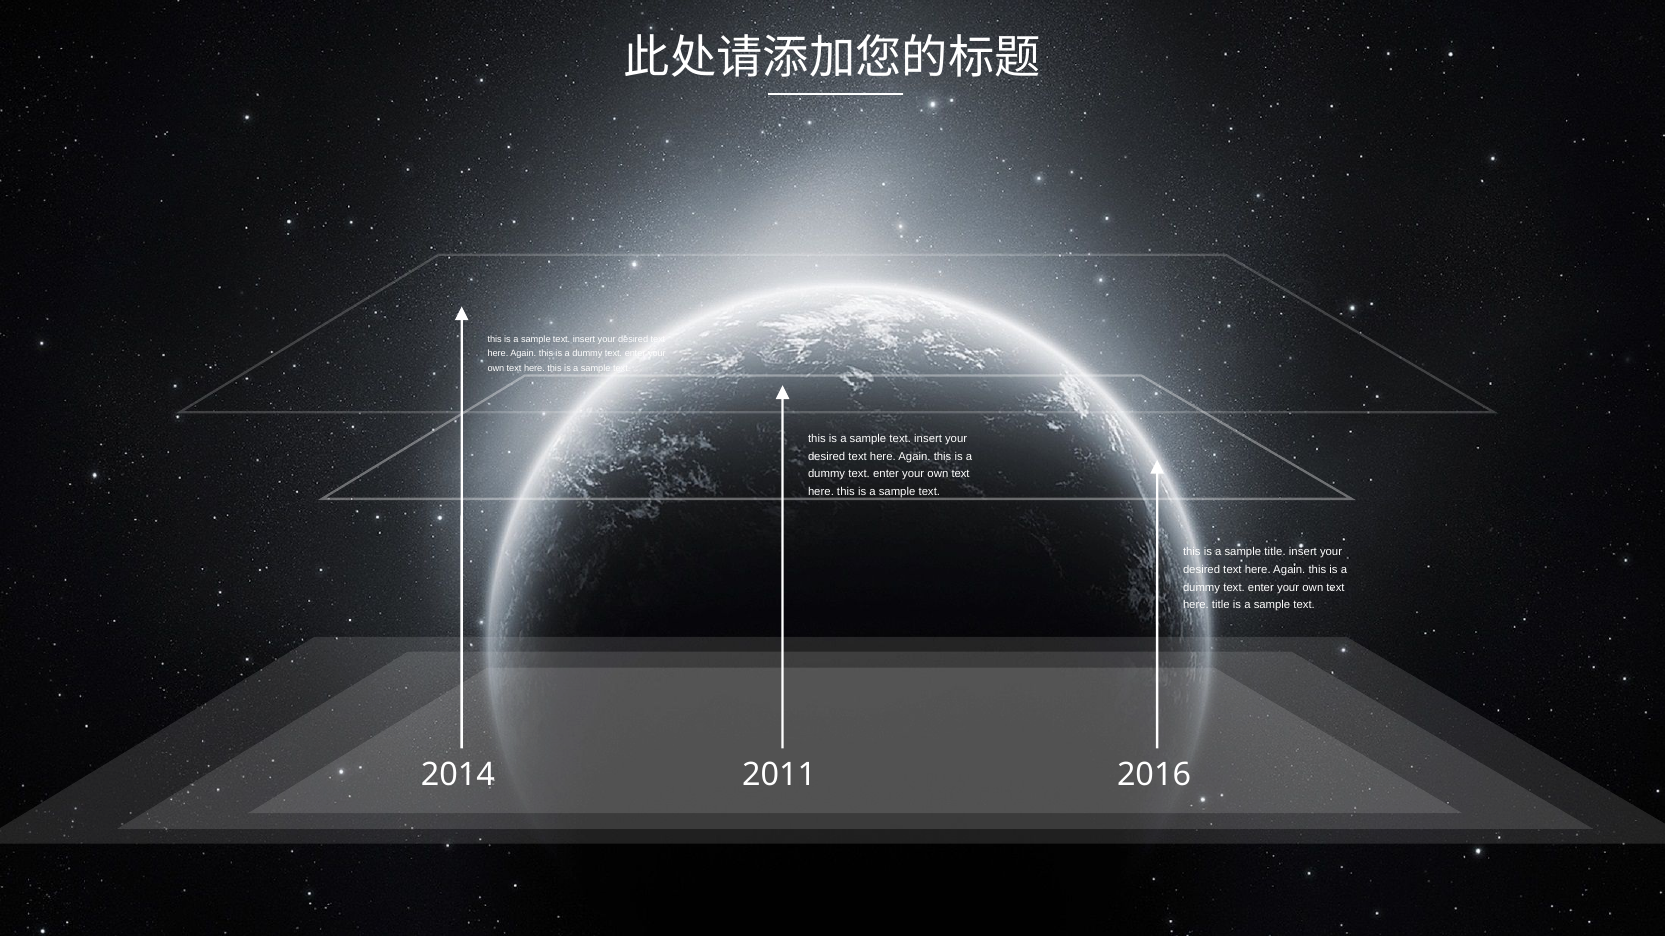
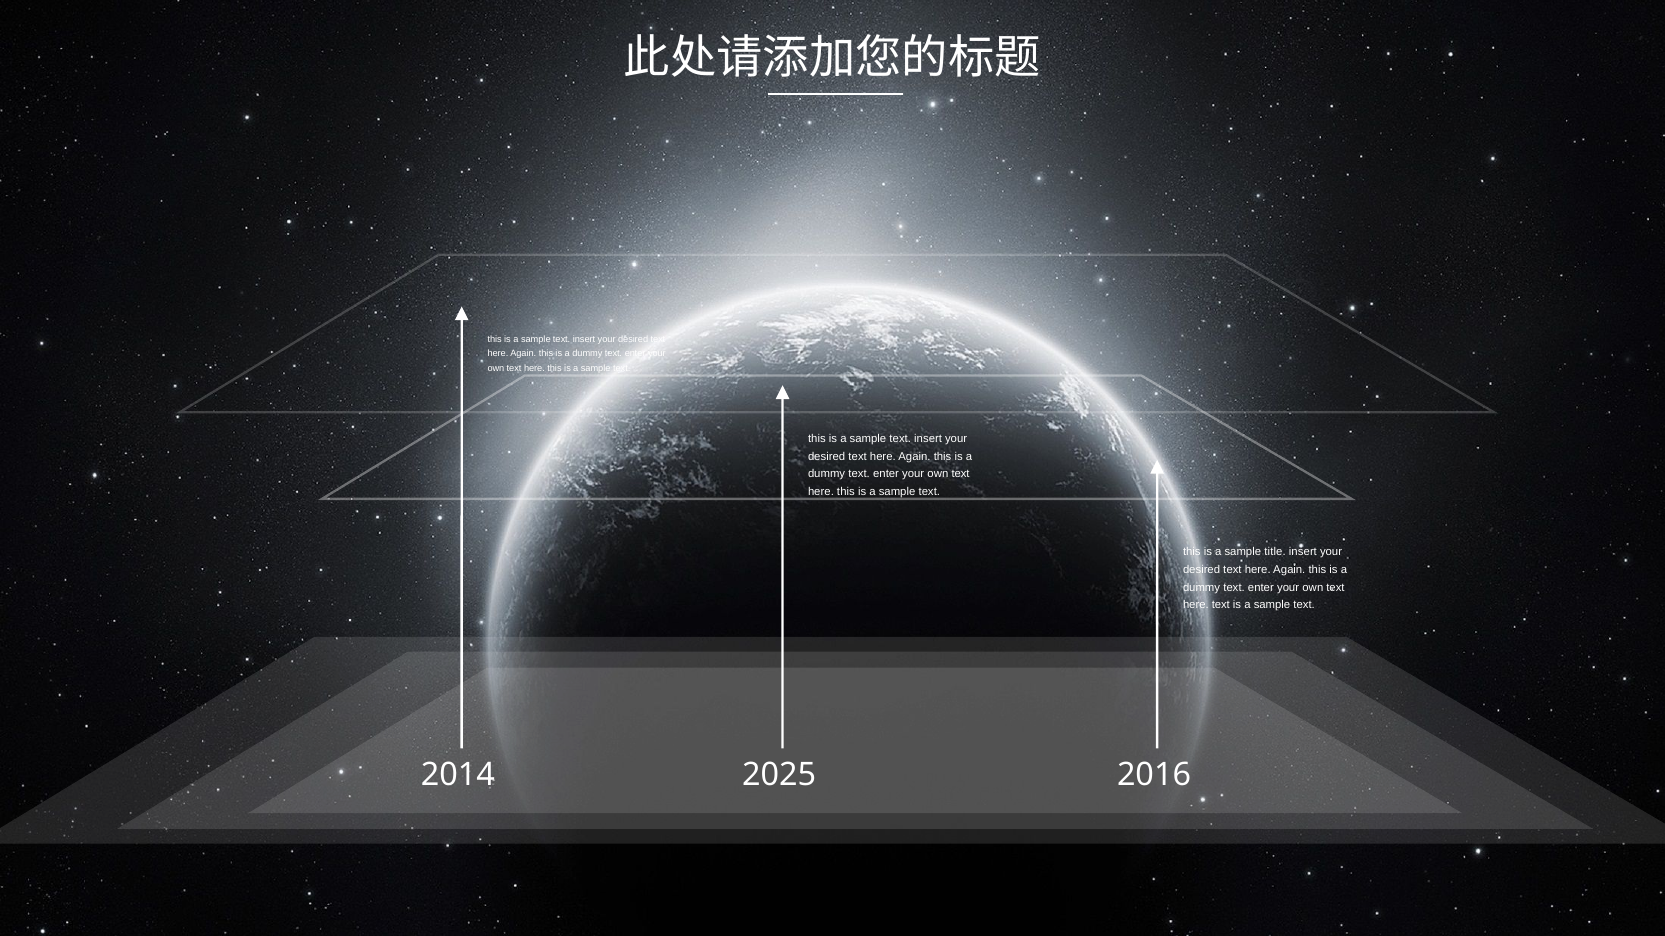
here title: title -> text
2011: 2011 -> 2025
